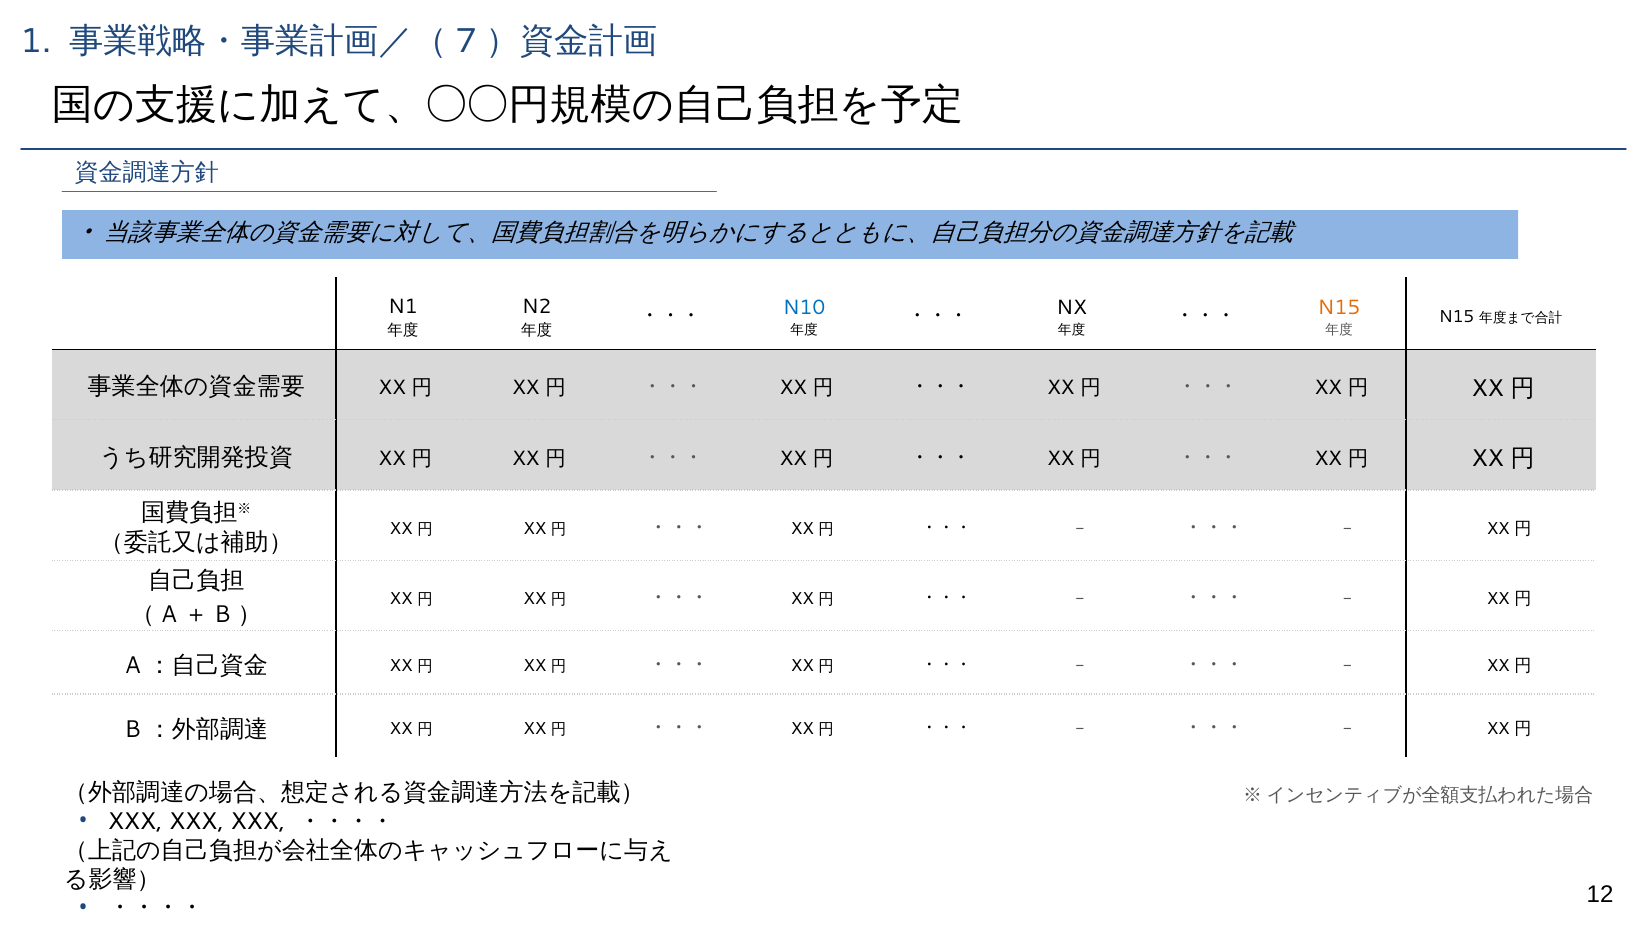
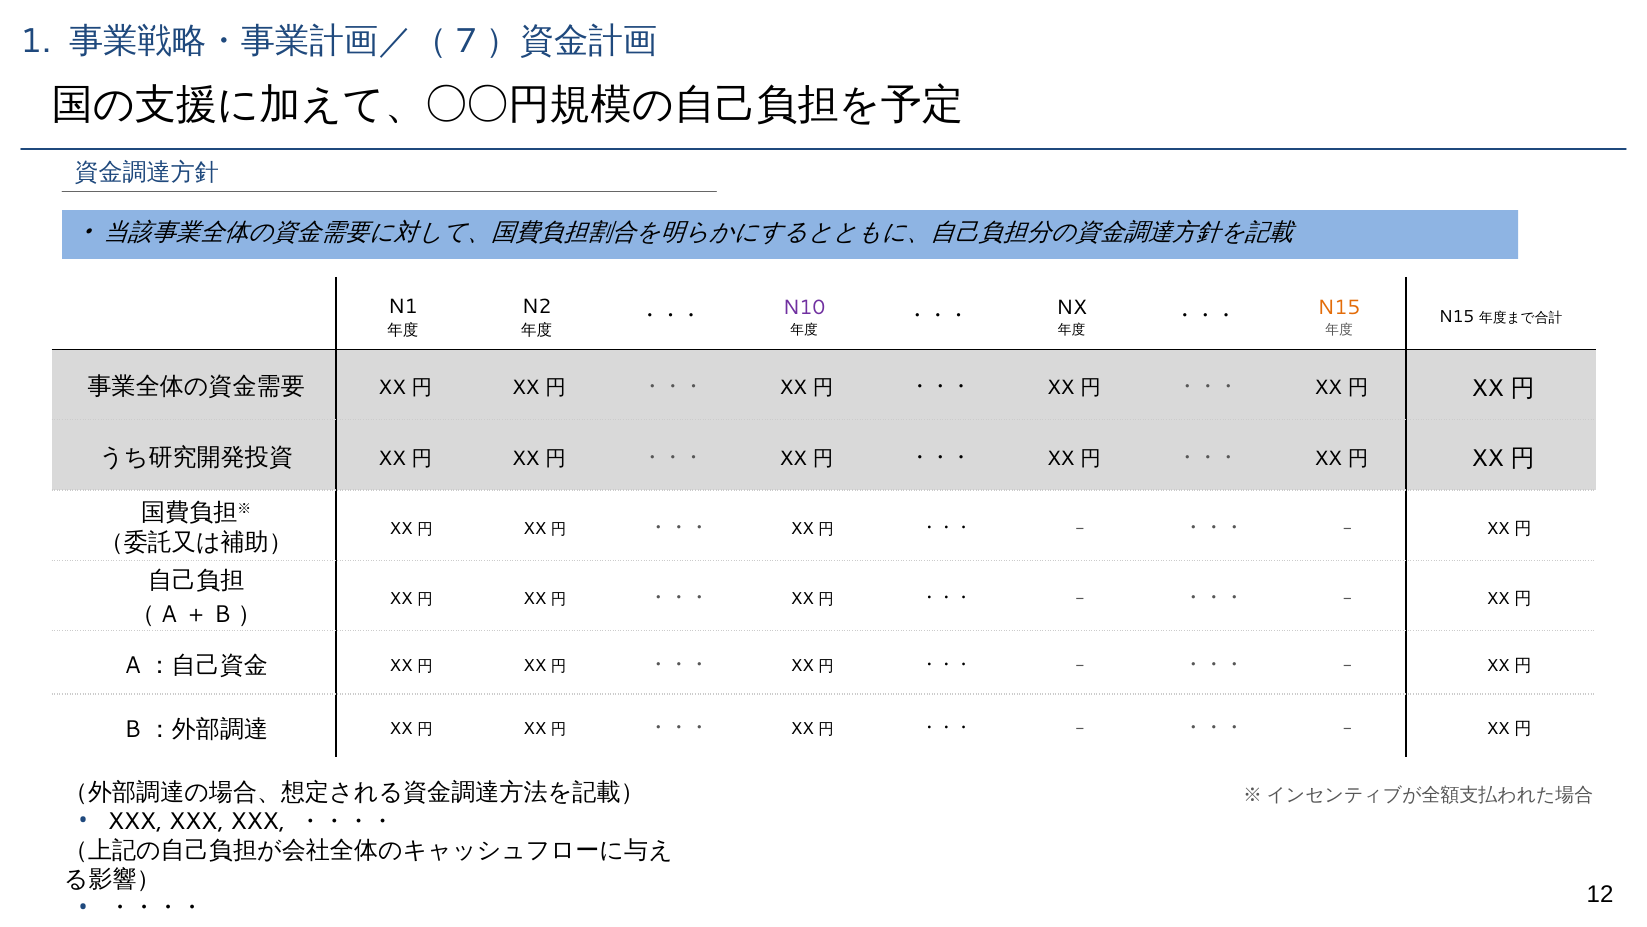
N10 colour: blue -> purple
